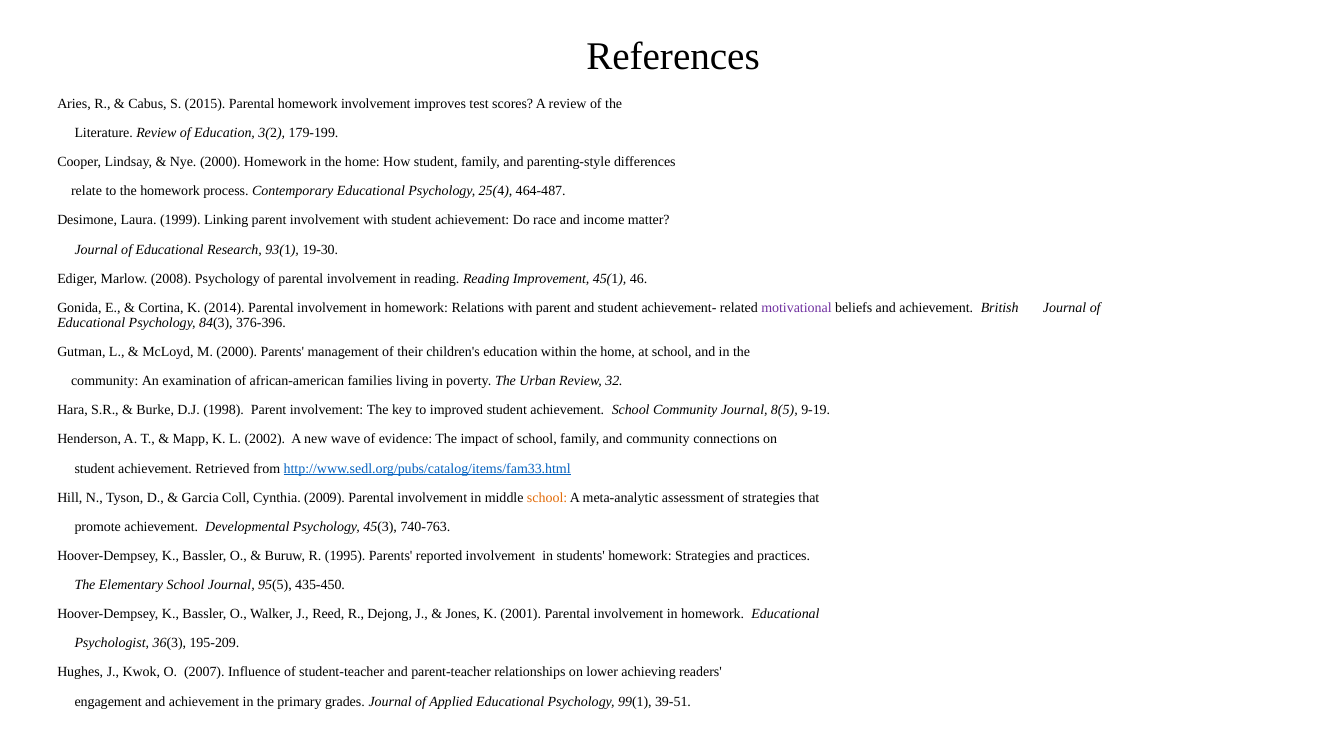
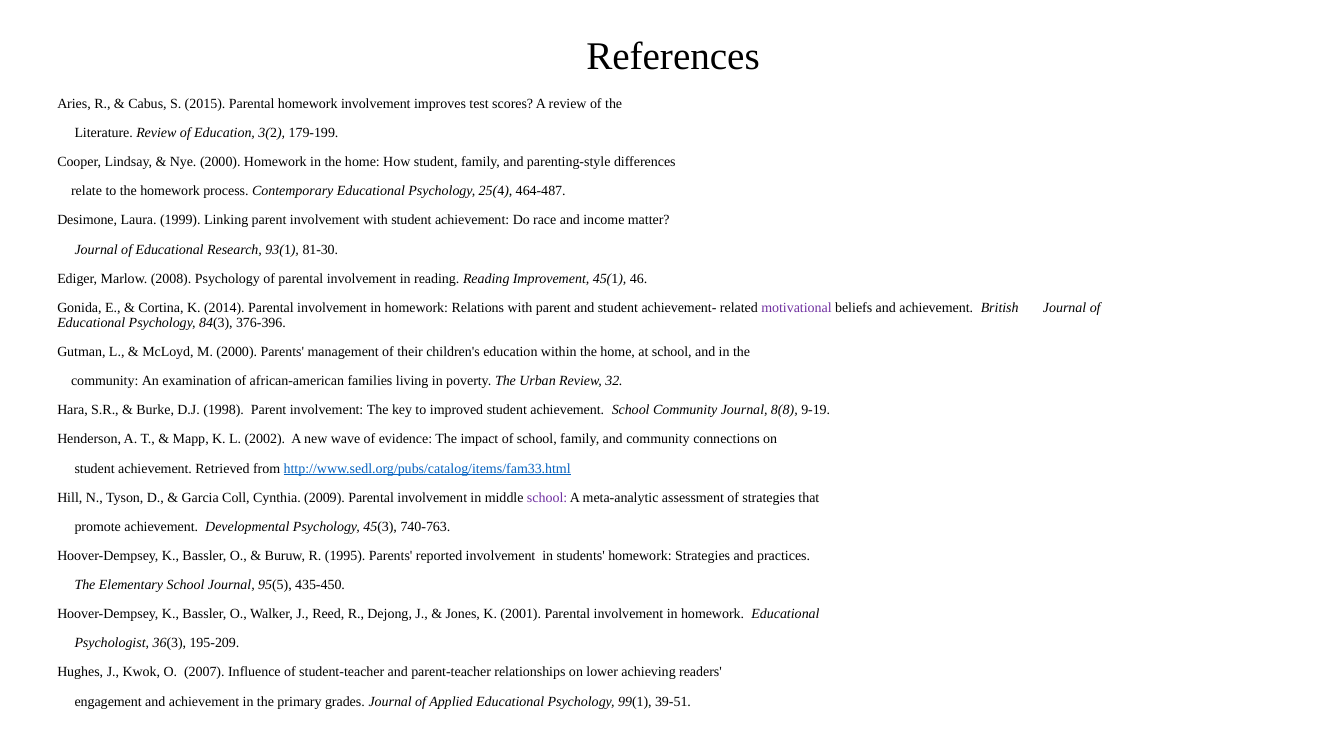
19-30: 19-30 -> 81-30
8(5: 8(5 -> 8(8
school at (547, 498) colour: orange -> purple
